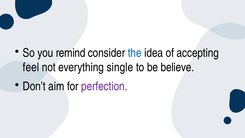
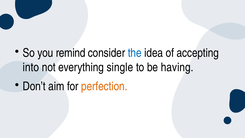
feel: feel -> into
believe: believe -> having
perfection colour: purple -> orange
